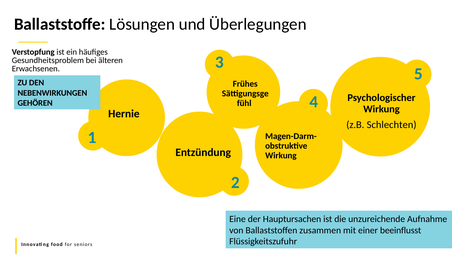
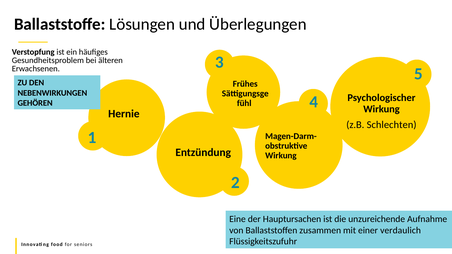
beeinflusst: beeinflusst -> verdaulich
